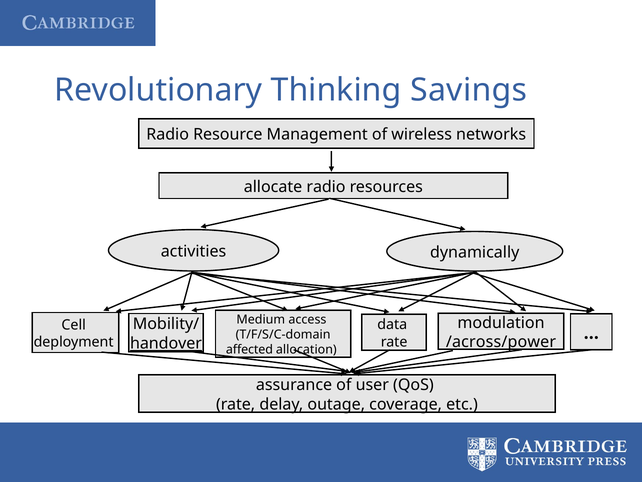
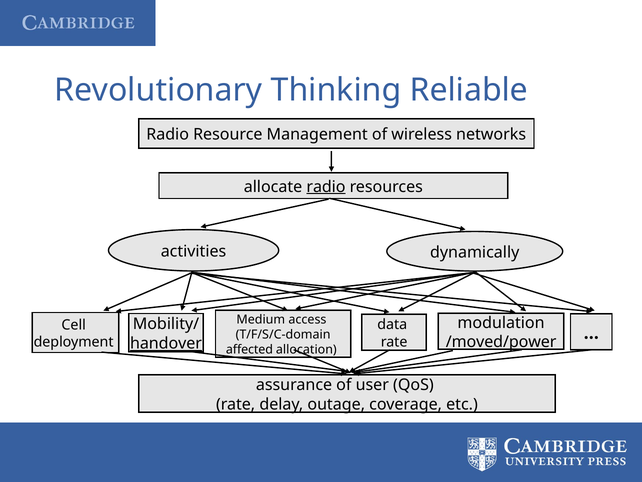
Savings: Savings -> Reliable
radio at (326, 187) underline: none -> present
/across/power: /across/power -> /moved/power
